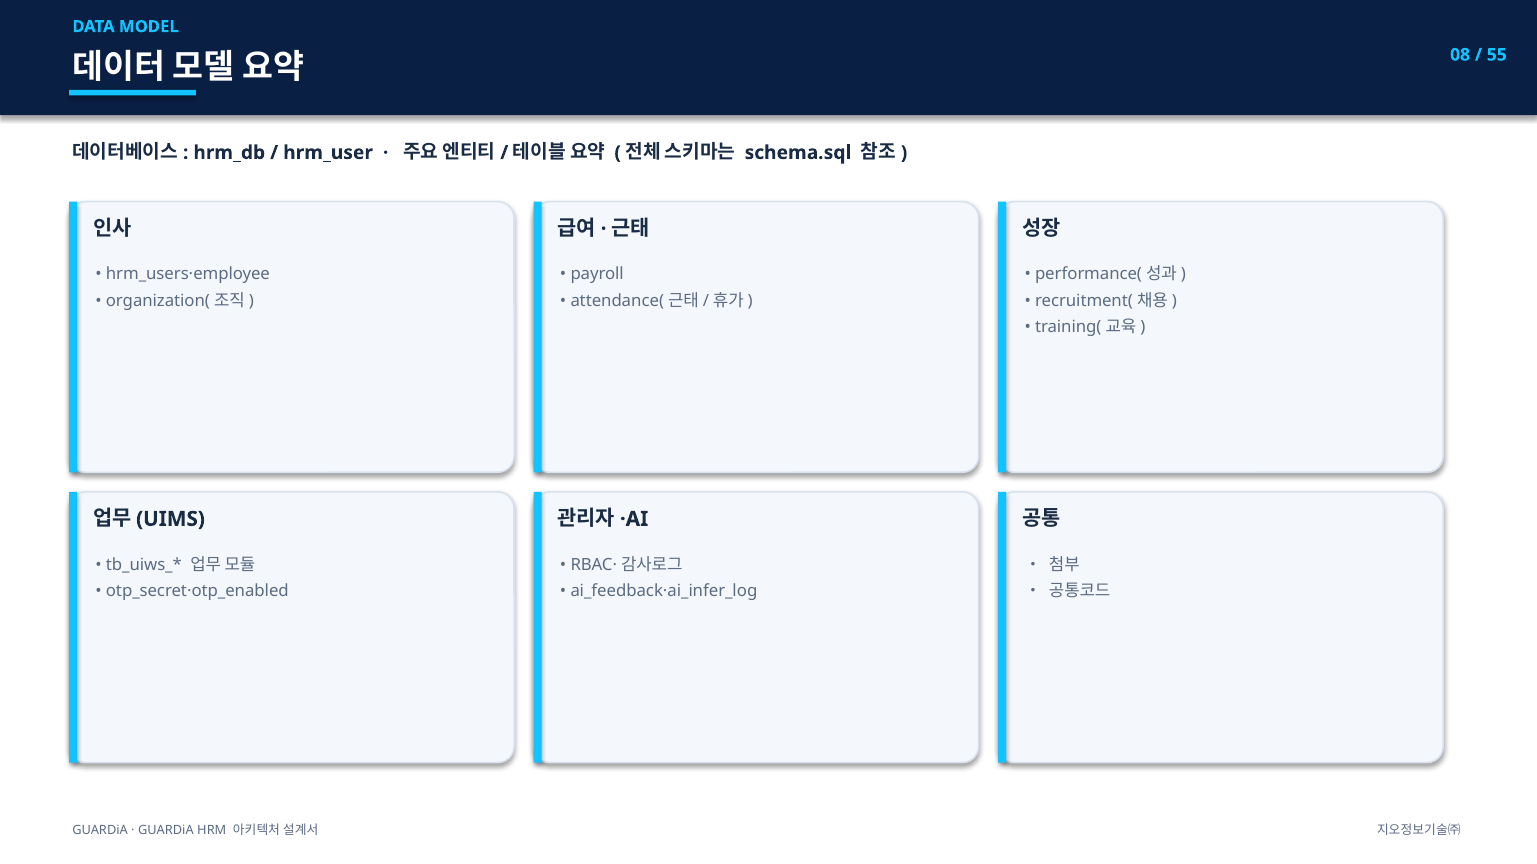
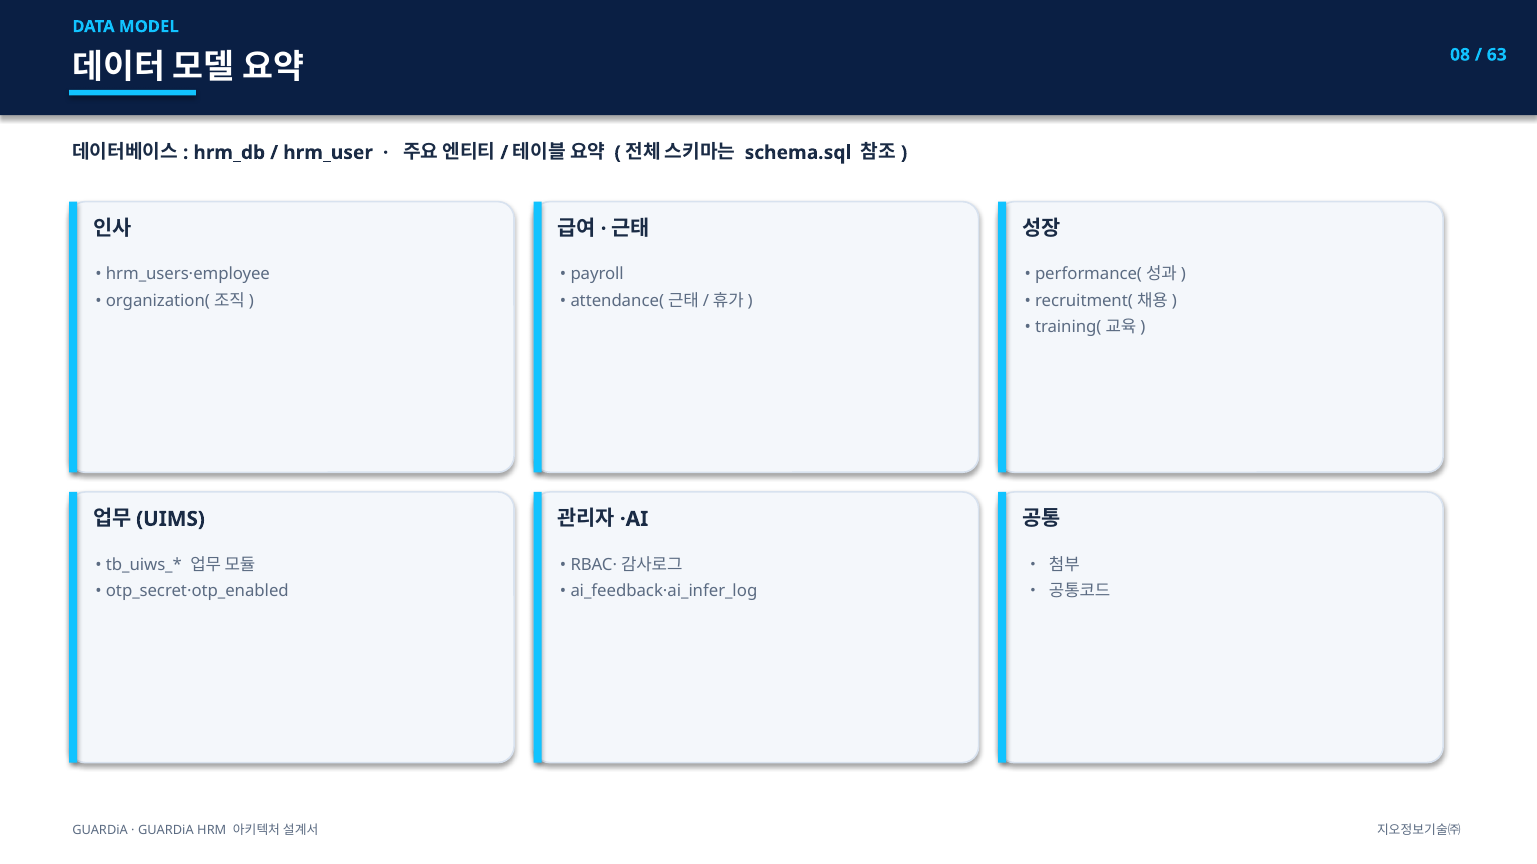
55: 55 -> 63
